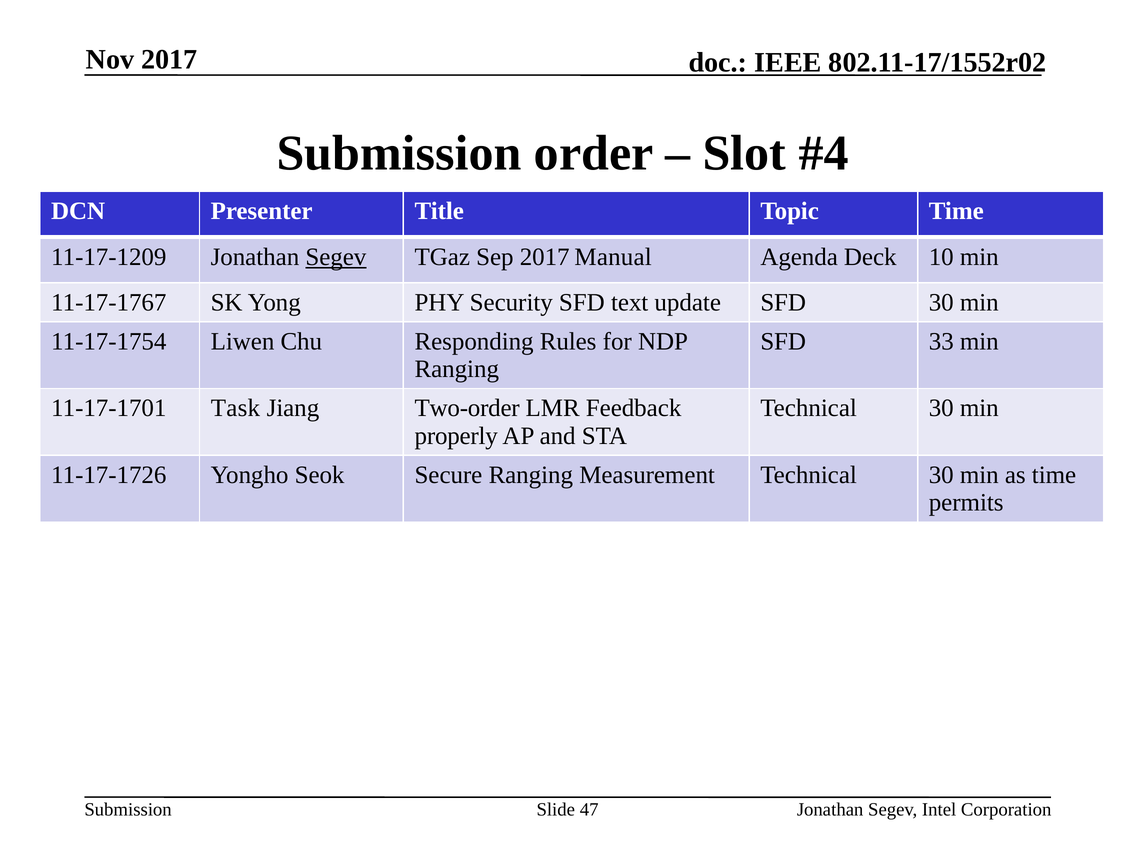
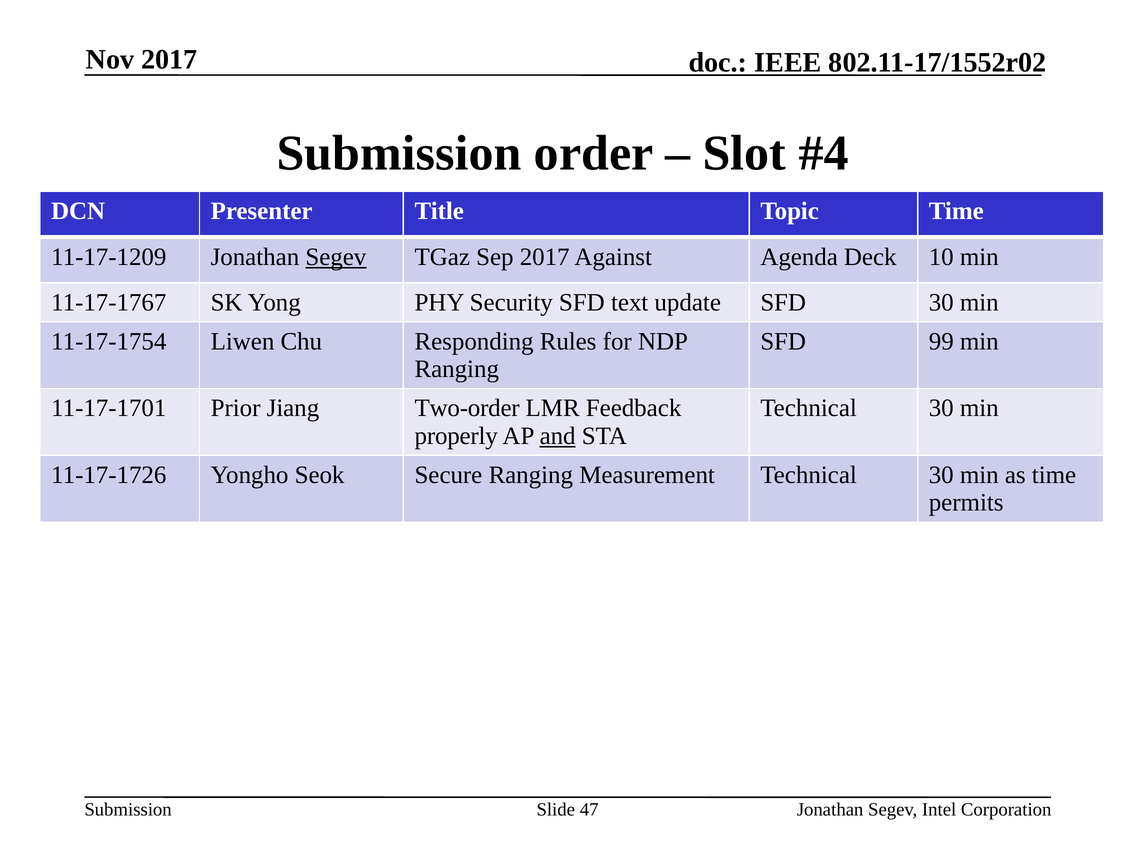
Manual: Manual -> Against
33: 33 -> 99
Task: Task -> Prior
and underline: none -> present
